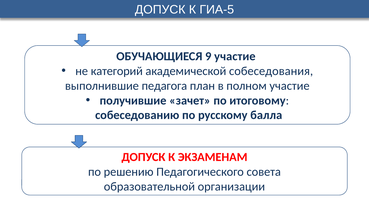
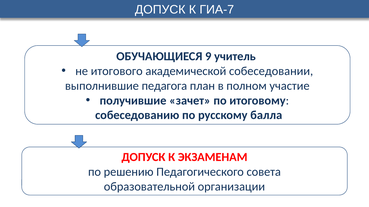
ГИА-5: ГИА-5 -> ГИА-7
9 участие: участие -> учитель
категорий: категорий -> итогового
собеседования: собеседования -> собеседовании
